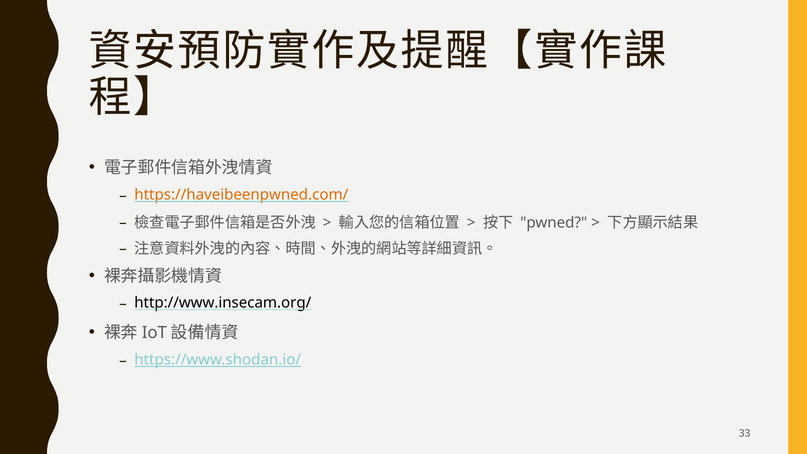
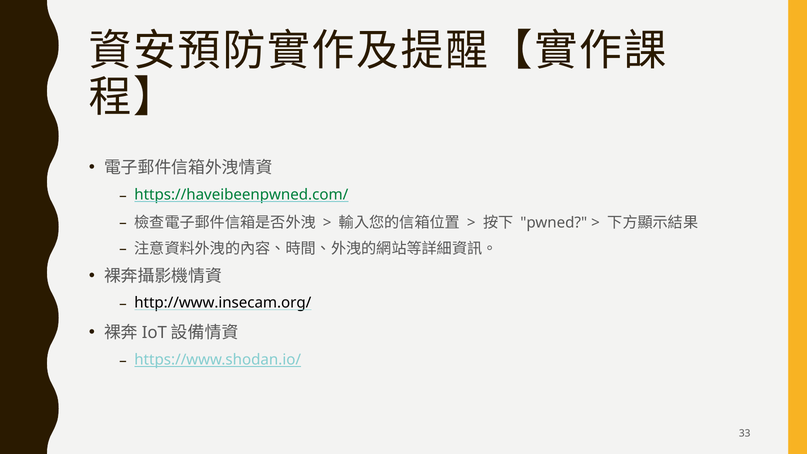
https://haveibeenpwned.com/ colour: orange -> green
